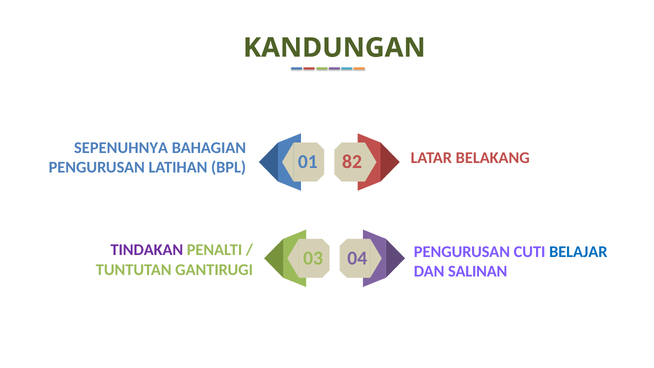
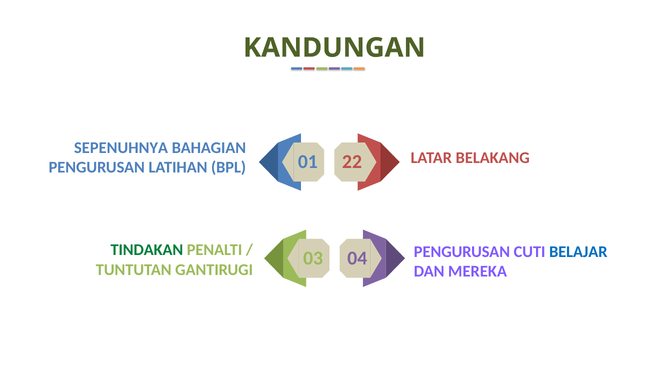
82: 82 -> 22
TINDAKAN colour: purple -> green
SALINAN: SALINAN -> MEREKA
